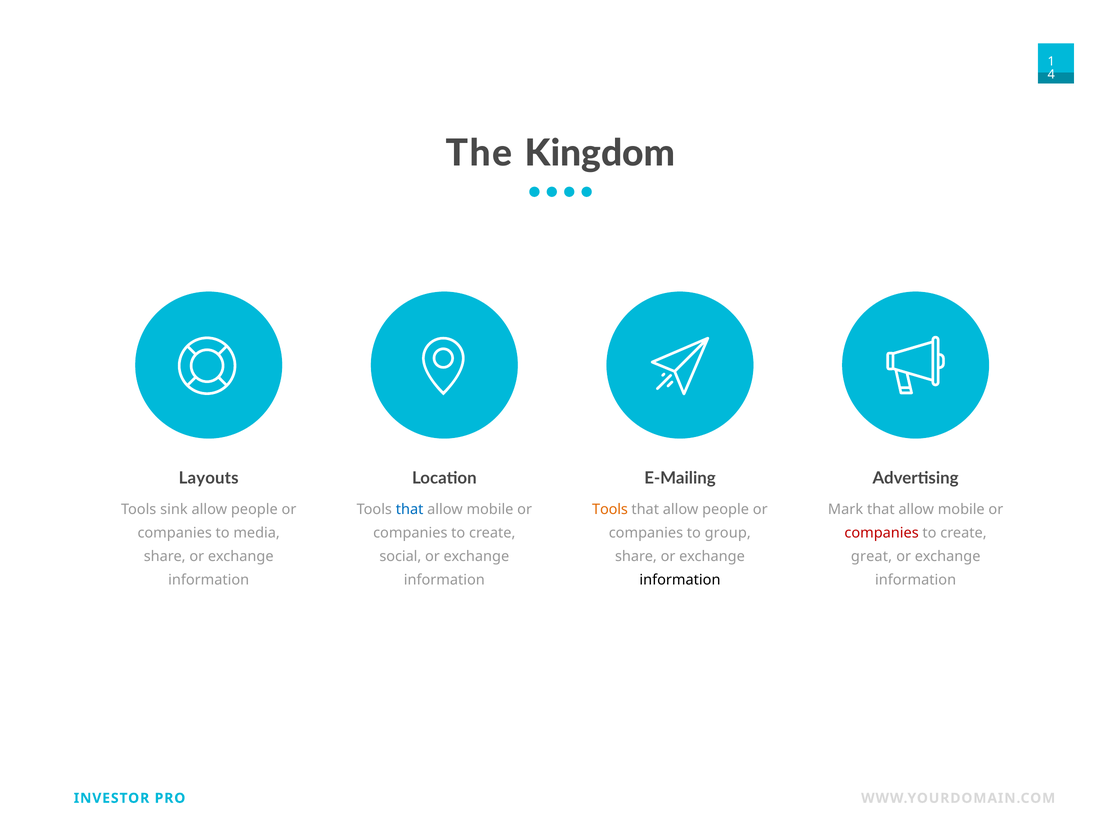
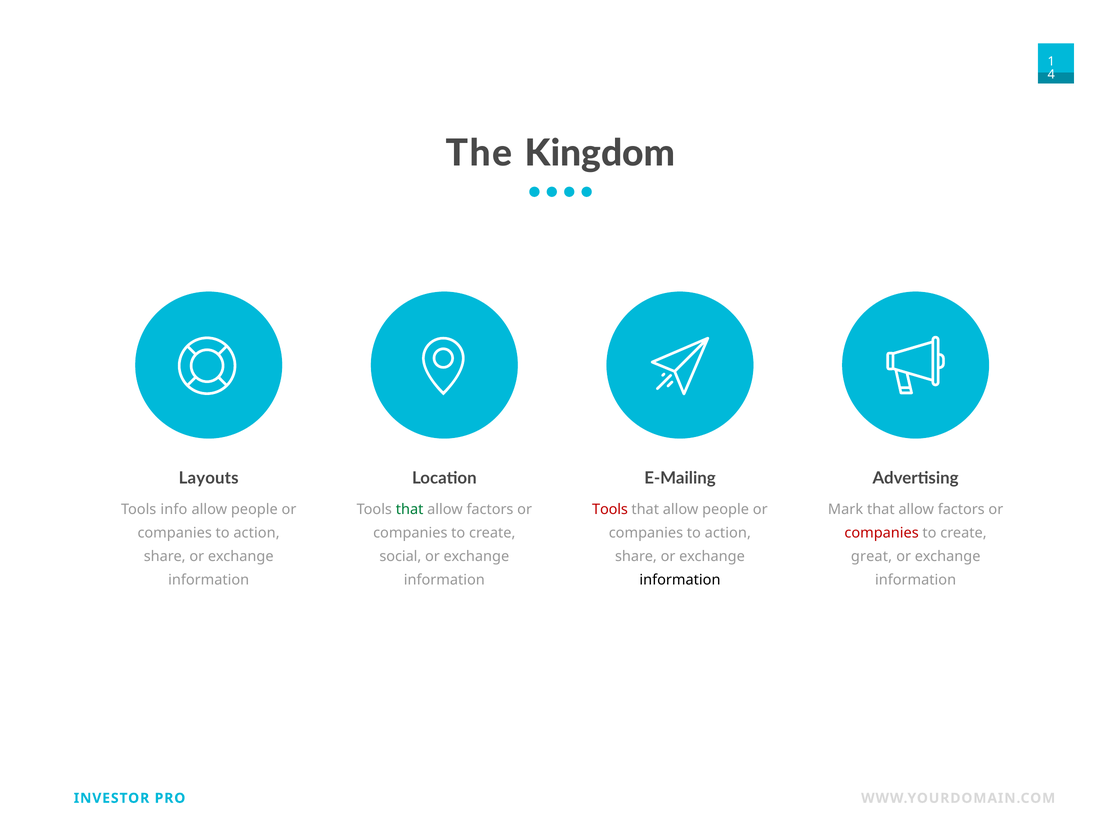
sink: sink -> info
that at (410, 510) colour: blue -> green
mobile at (490, 510): mobile -> factors
Tools at (610, 510) colour: orange -> red
mobile at (961, 510): mobile -> factors
media at (257, 533): media -> action
group at (728, 533): group -> action
